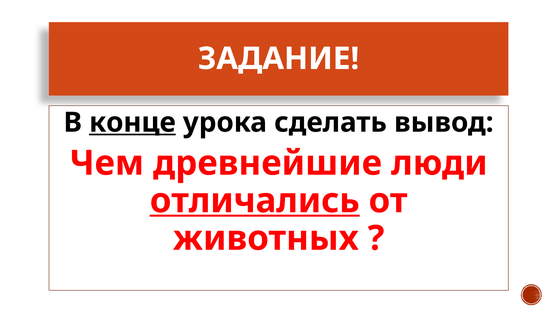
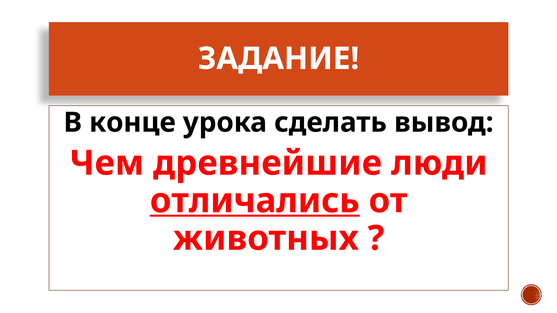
конце underline: present -> none
